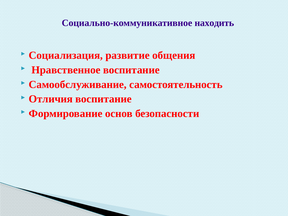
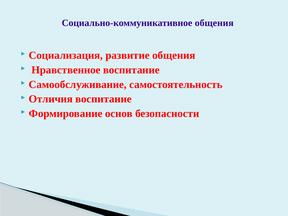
Социально-коммуникативное находить: находить -> общения
